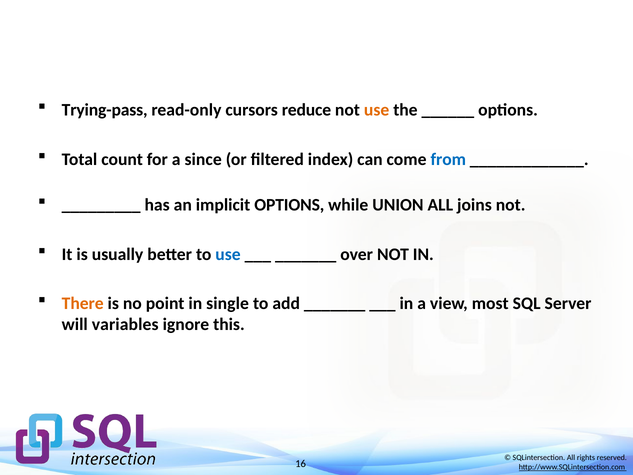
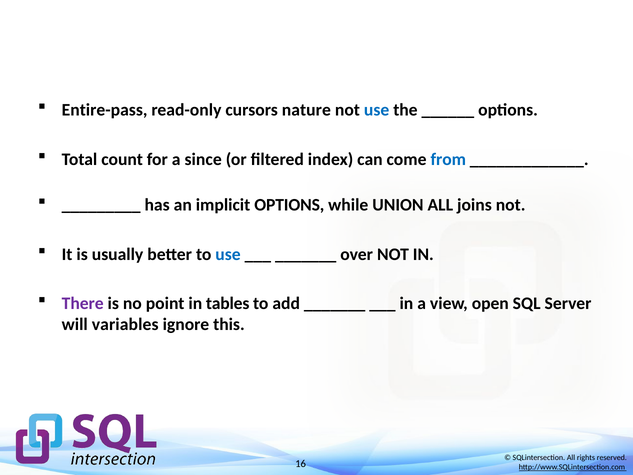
Trying-pass: Trying-pass -> Entire-pass
reduce: reduce -> nature
use at (377, 110) colour: orange -> blue
There colour: orange -> purple
single: single -> tables
most: most -> open
